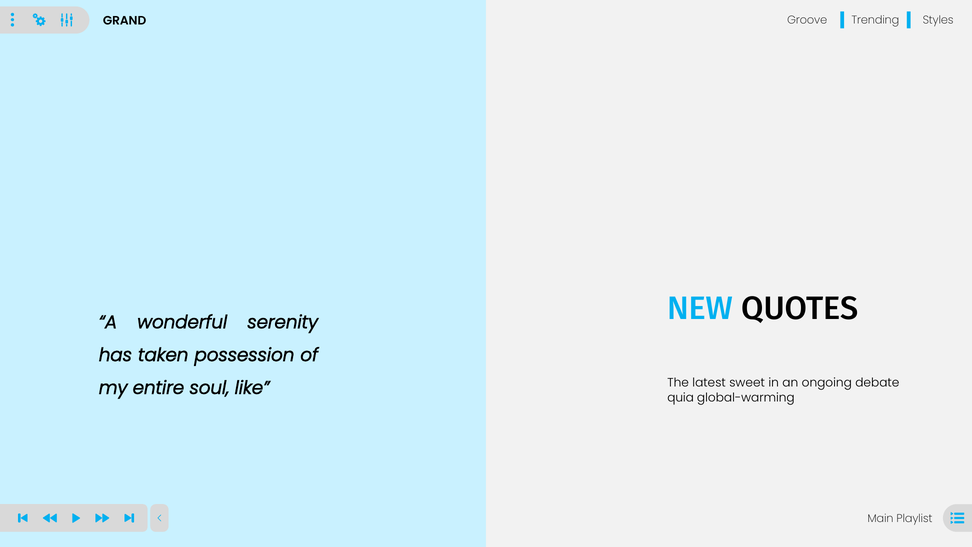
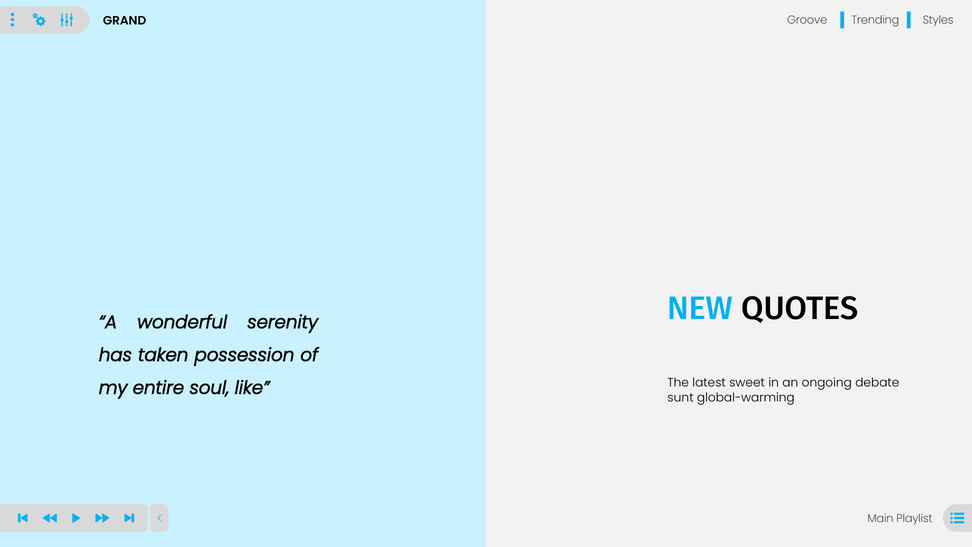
quia: quia -> sunt
